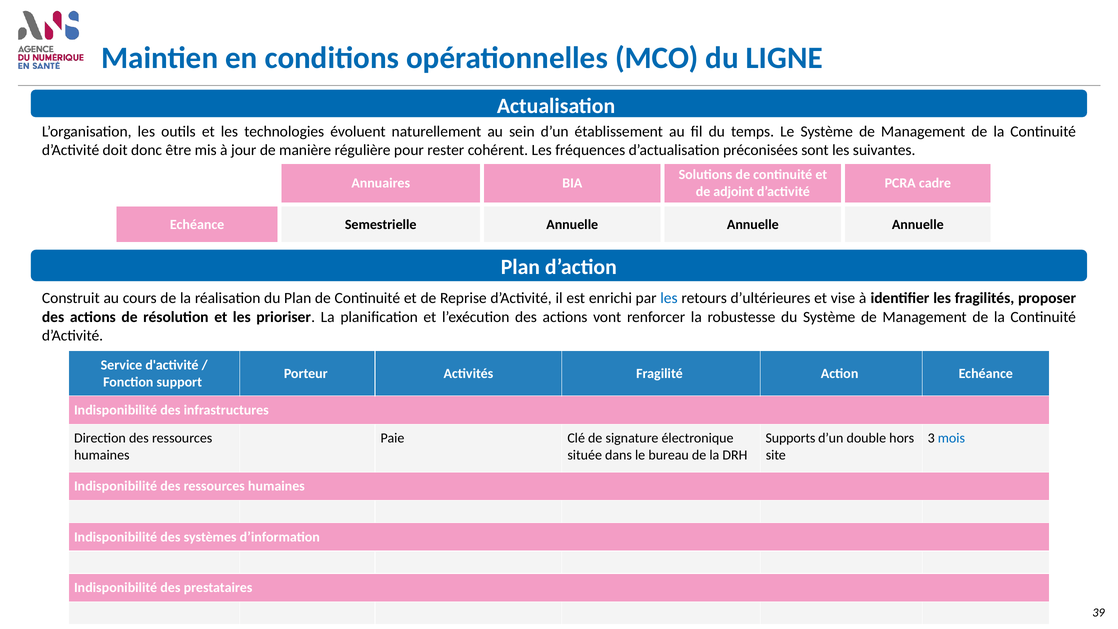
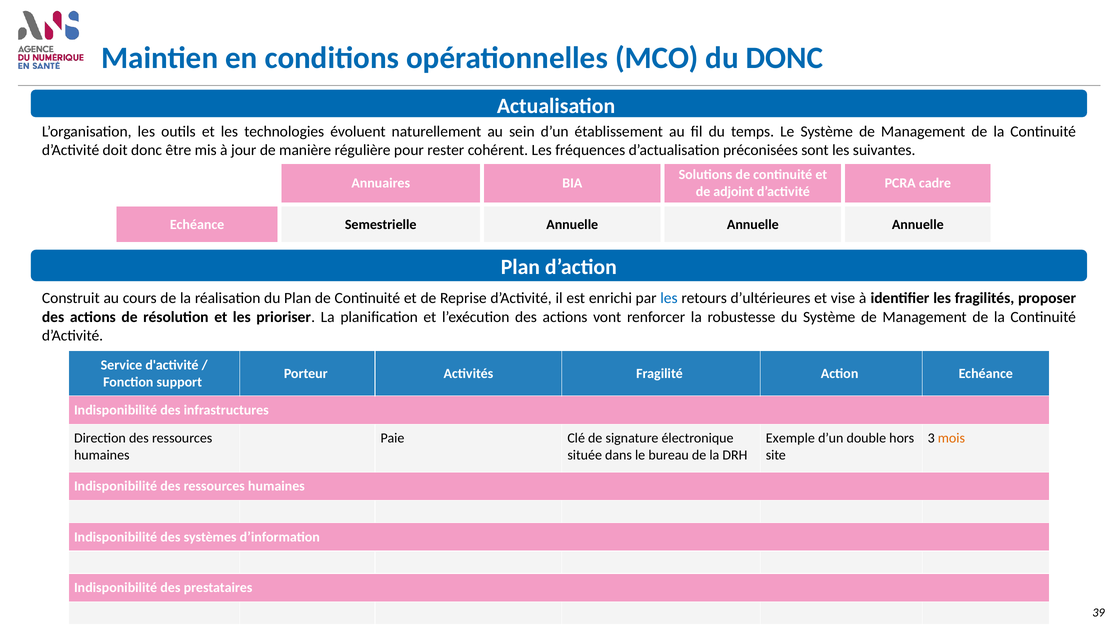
du LIGNE: LIGNE -> DONC
Supports: Supports -> Exemple
mois colour: blue -> orange
